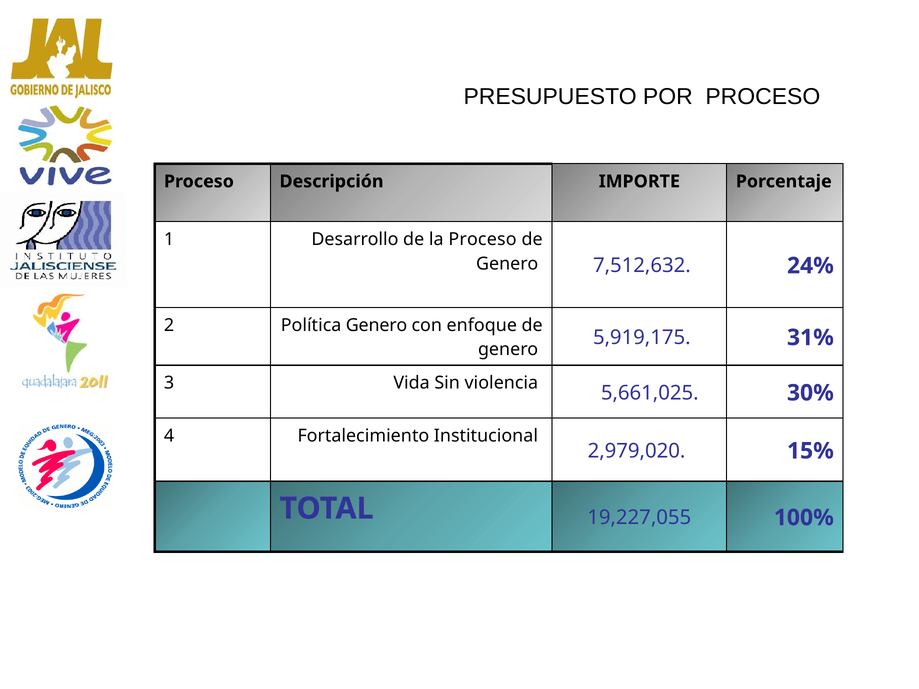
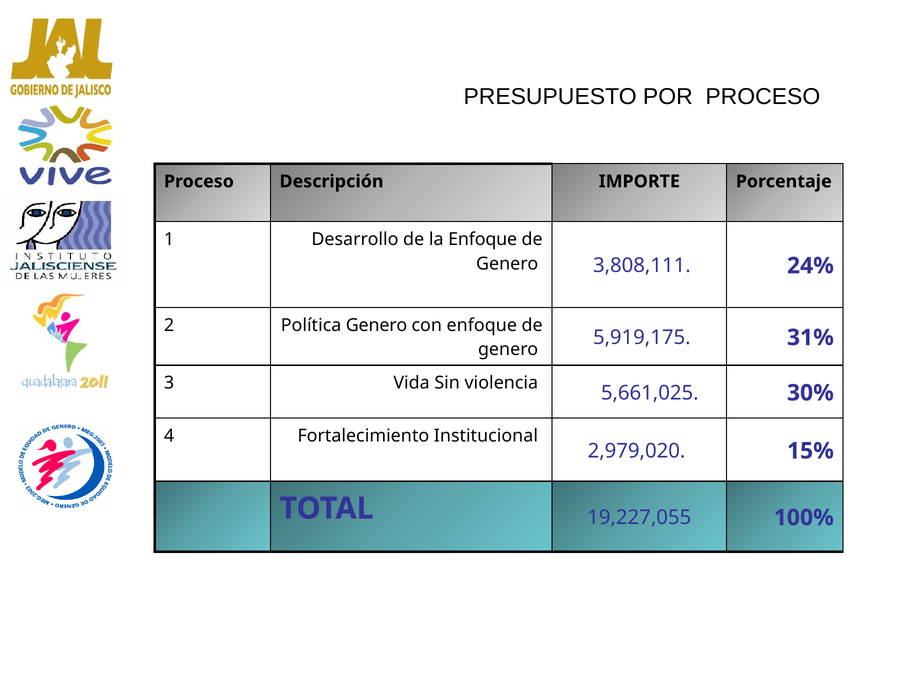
la Proceso: Proceso -> Enfoque
7,512,632: 7,512,632 -> 3,808,111
